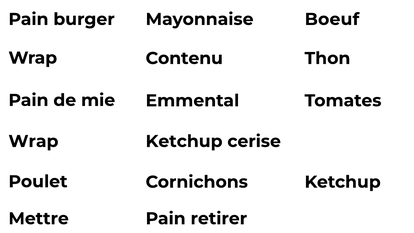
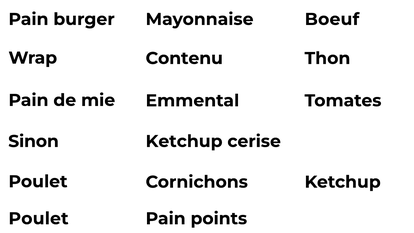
Wrap at (33, 141): Wrap -> Sinon
Mettre at (39, 218): Mettre -> Poulet
retirer: retirer -> points
